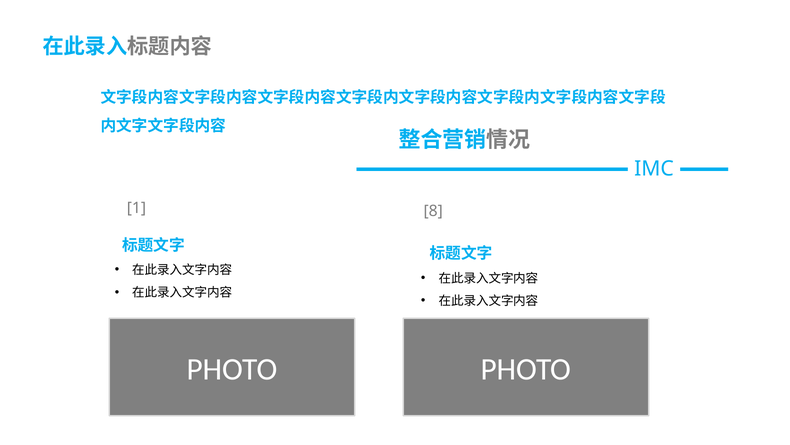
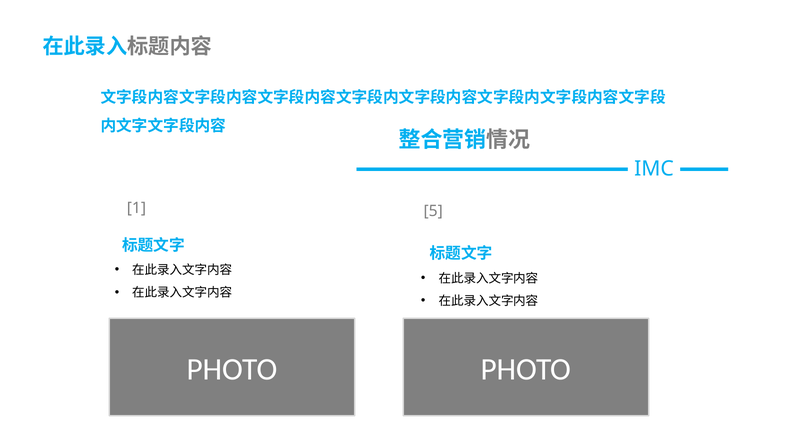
8: 8 -> 5
